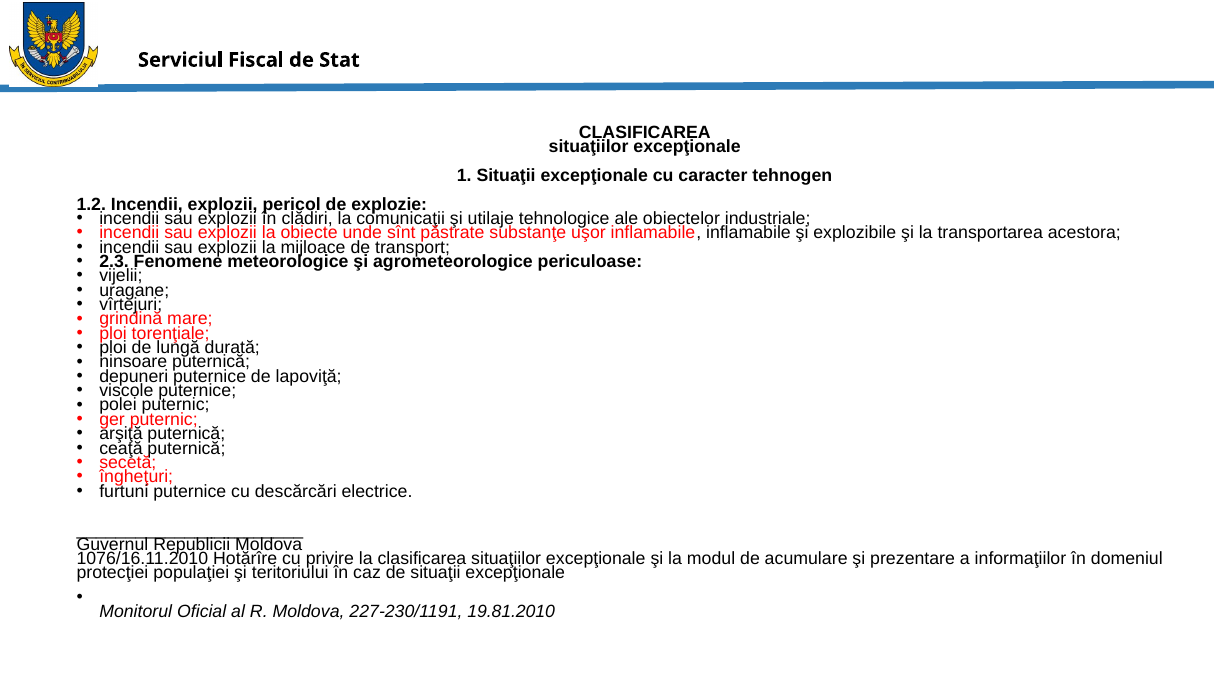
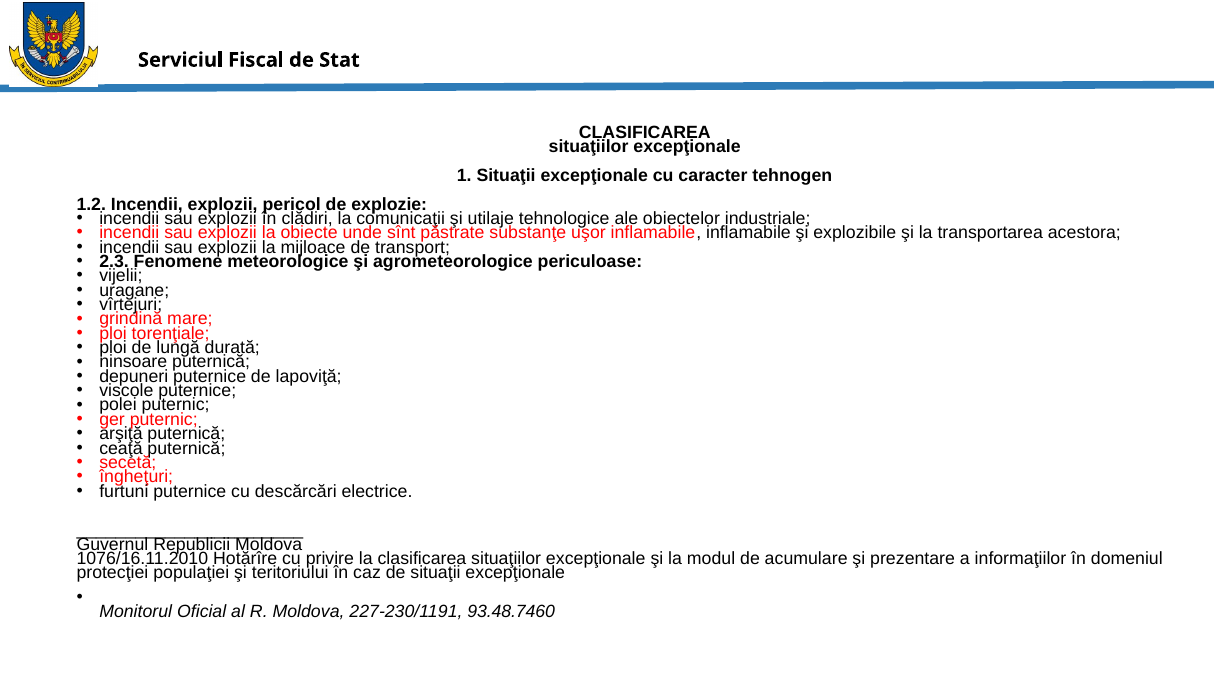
19.81.2010: 19.81.2010 -> 93.48.7460
